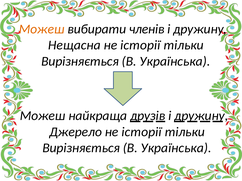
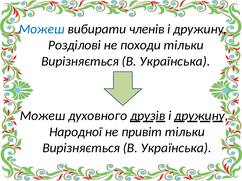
Можеш at (42, 29) colour: orange -> blue
Нещасна: Нещасна -> Розділові
історії at (140, 45): історії -> походи
найкраща: найкраща -> духовного
Джерело: Джерело -> Народної
історії at (142, 132): історії -> привіт
